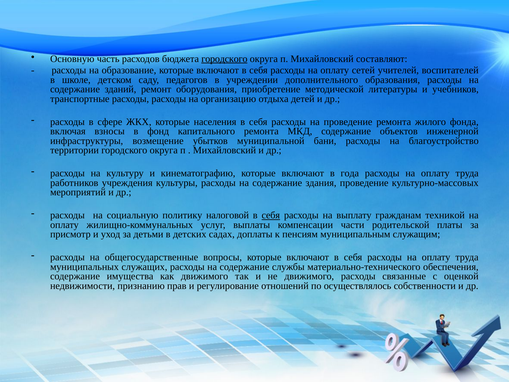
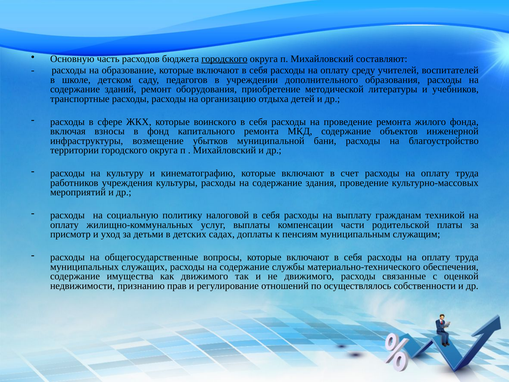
сетей: сетей -> среду
населения: населения -> воинского
года: года -> счет
себя at (271, 215) underline: present -> none
